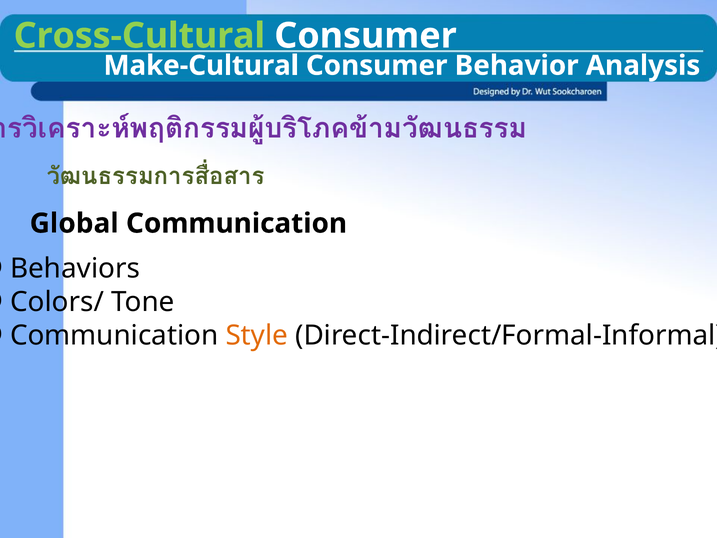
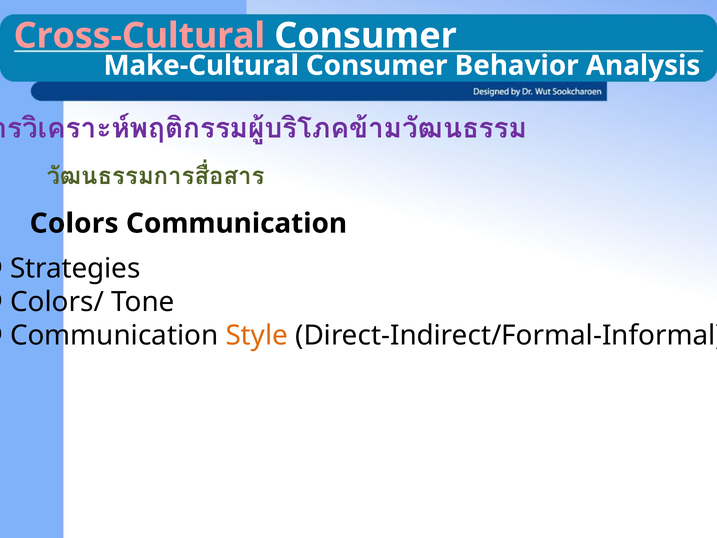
Cross-Cultural colour: light green -> pink
Global: Global -> Colors
Behaviors: Behaviors -> Strategies
